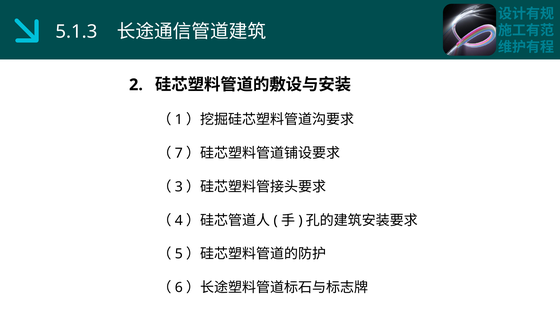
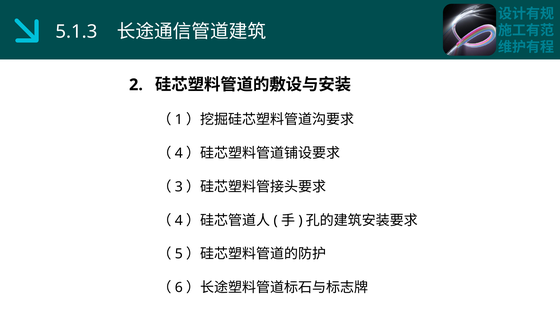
7 at (179, 153): 7 -> 4
